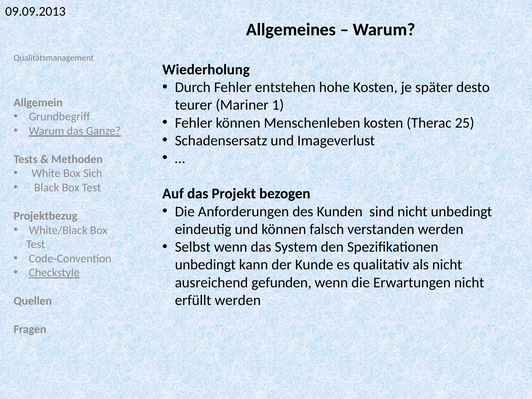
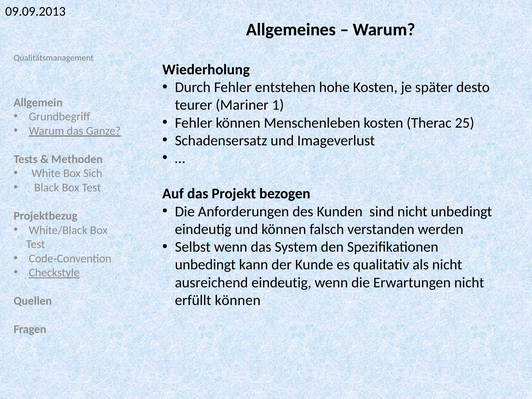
ausreichend gefunden: gefunden -> eindeutig
erfüllt werden: werden -> können
